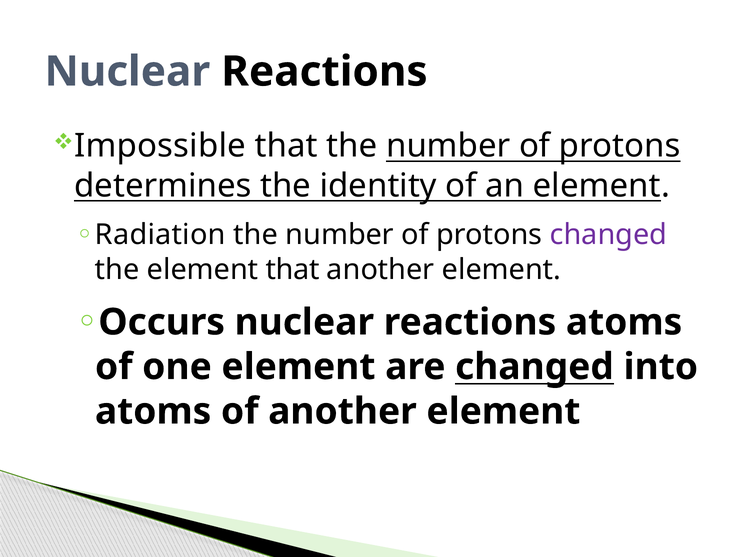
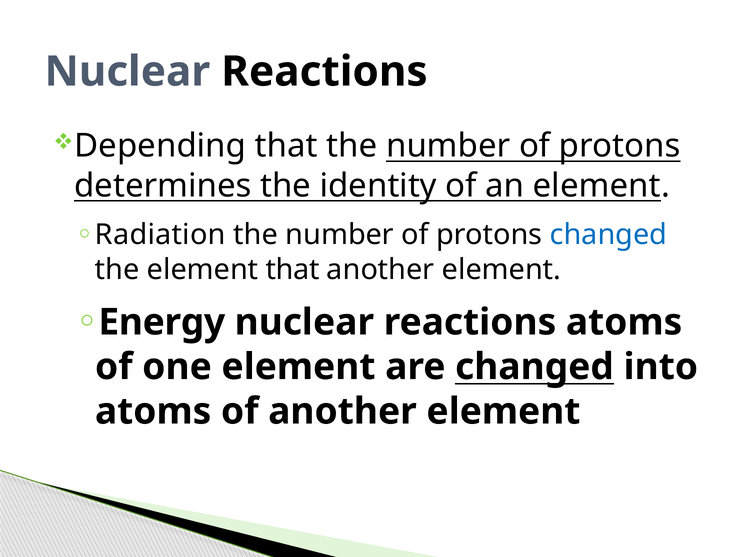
Impossible: Impossible -> Depending
changed at (608, 235) colour: purple -> blue
Occurs: Occurs -> Energy
